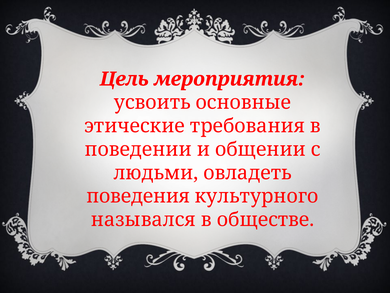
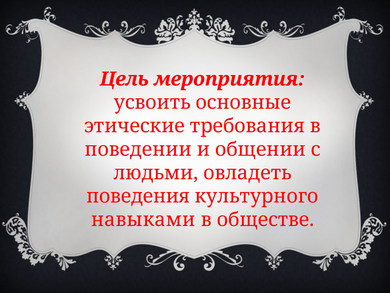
назывался: назывался -> навыками
